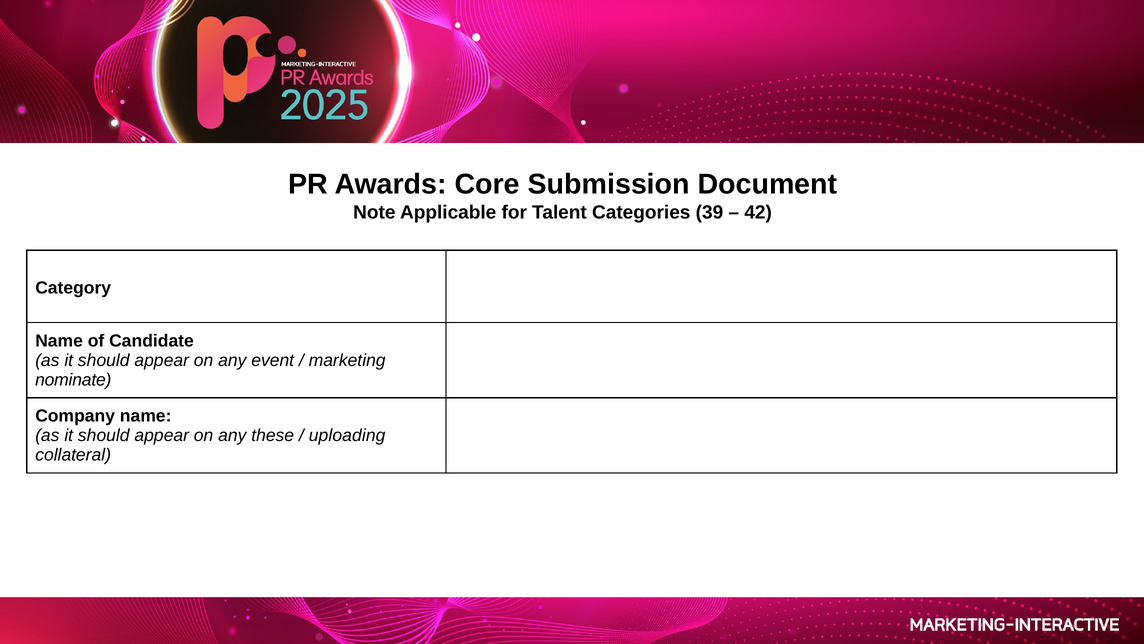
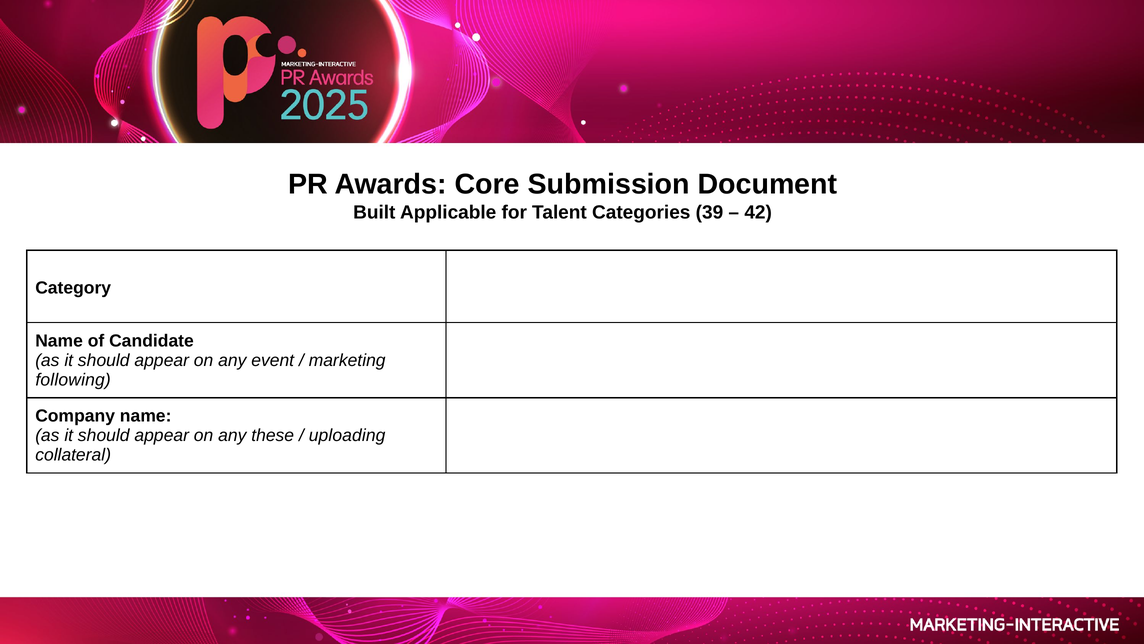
Note: Note -> Built
nominate: nominate -> following
